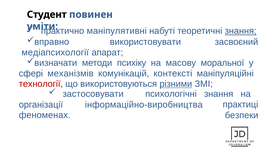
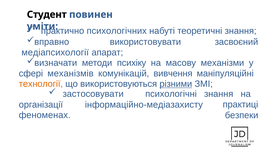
маніпулятивні: маніпулятивні -> психологічних
знання at (241, 31) underline: present -> none
моральної: моральної -> механізми
контексті: контексті -> вивчення
технології colour: red -> orange
інформаційно-виробництва: інформаційно-виробництва -> інформаційно-медіазахисту
